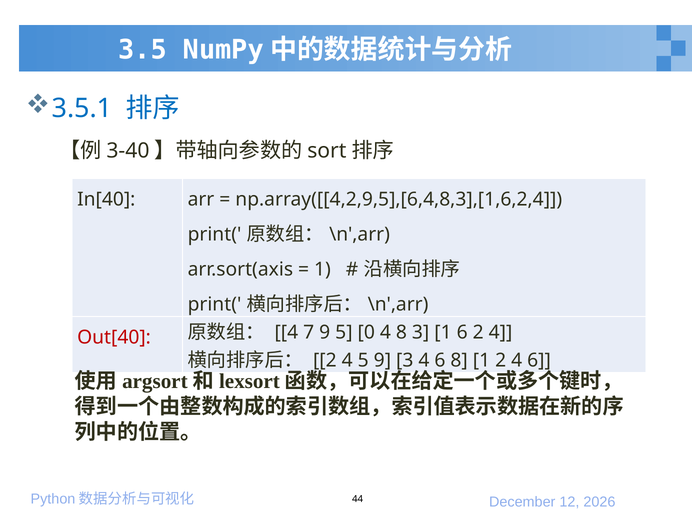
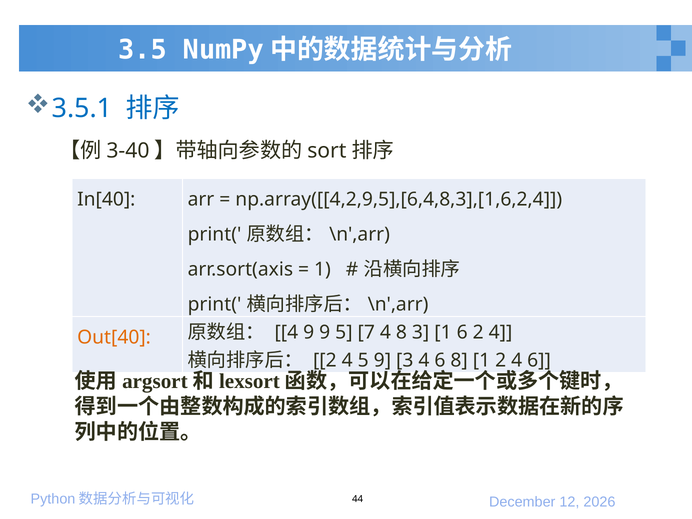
Out[40 colour: red -> orange
4 7: 7 -> 9
0: 0 -> 7
